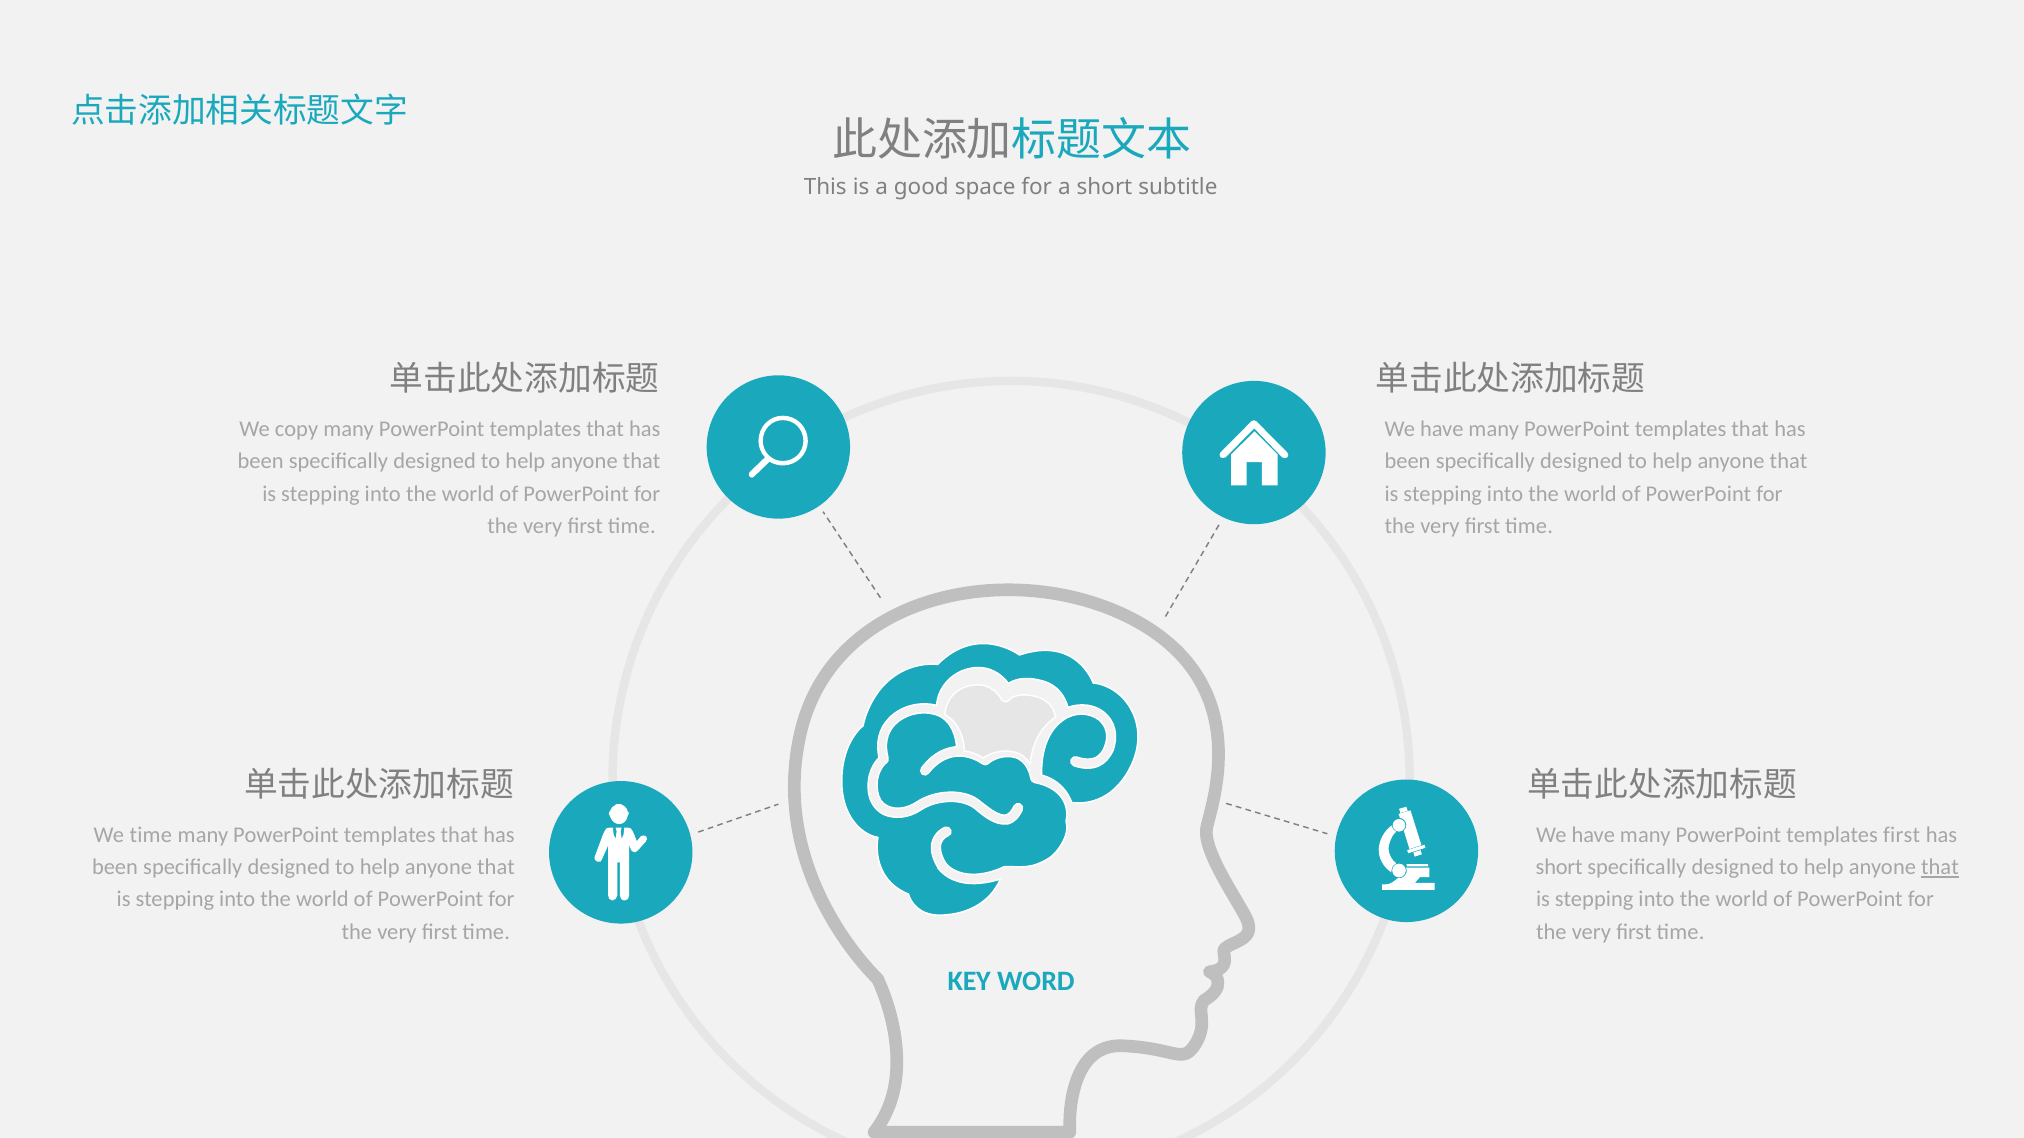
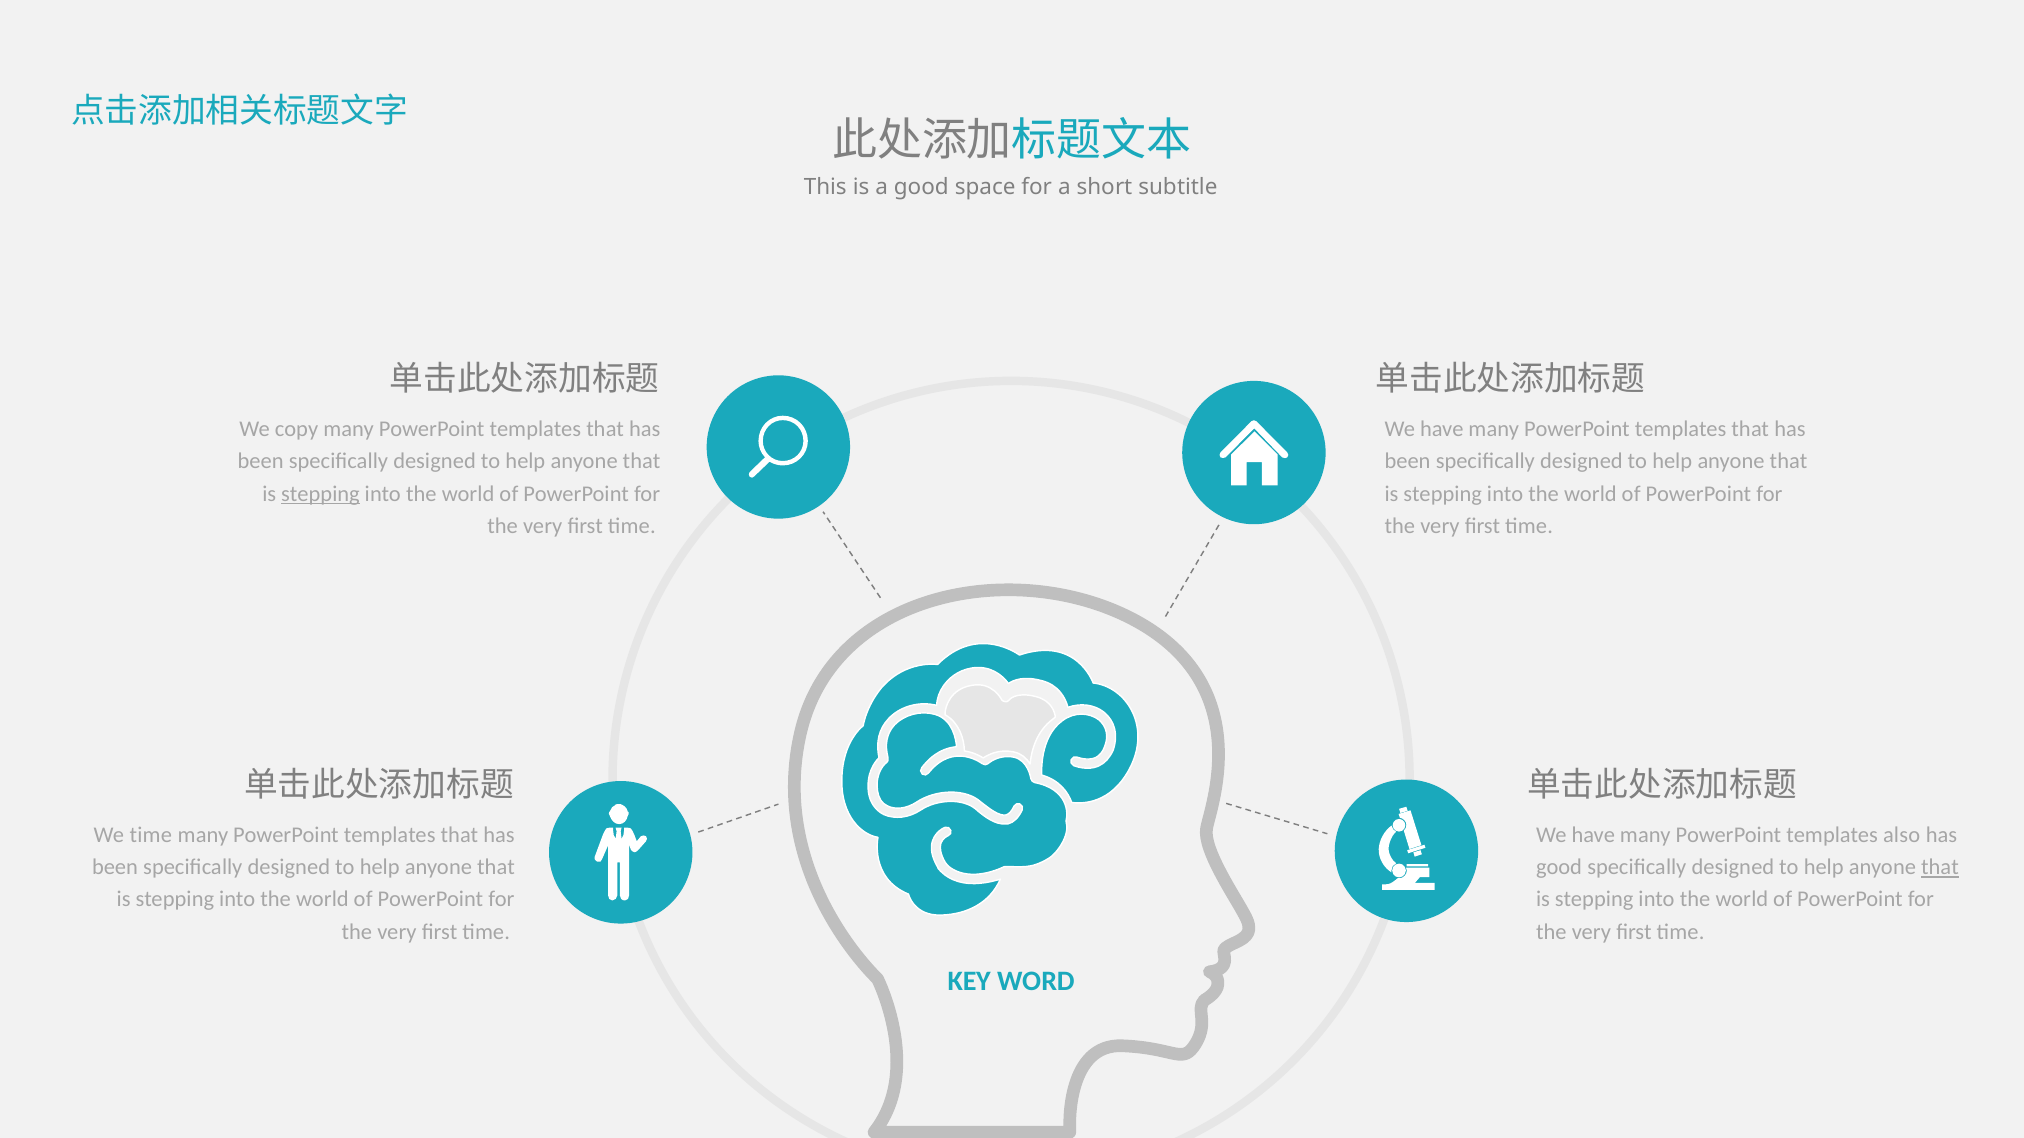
stepping at (320, 494) underline: none -> present
templates first: first -> also
short at (1559, 868): short -> good
